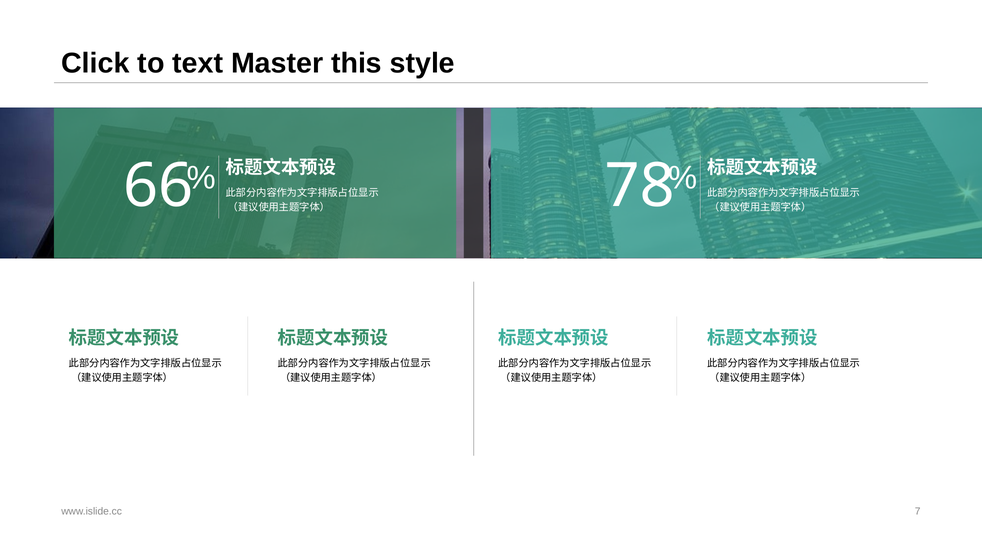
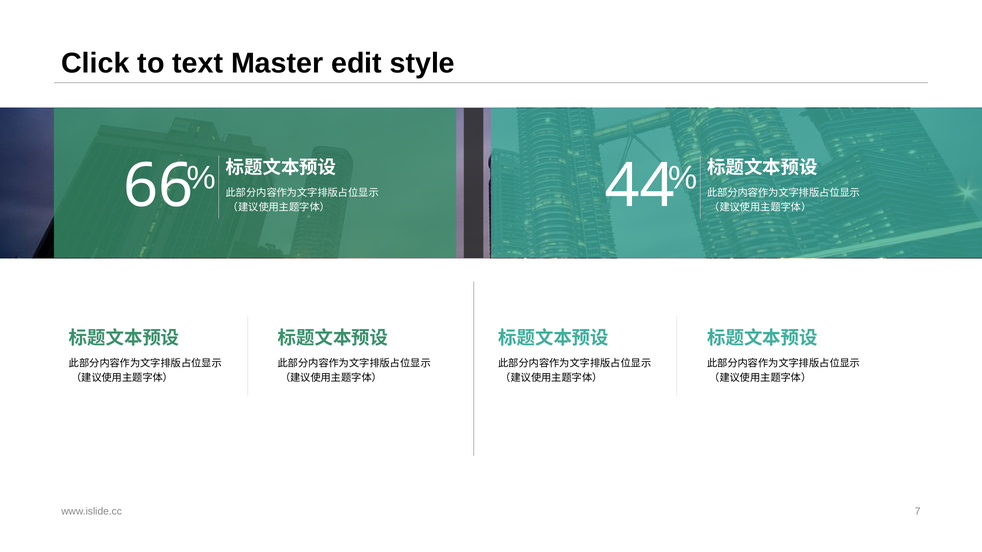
this: this -> edit
78: 78 -> 44
